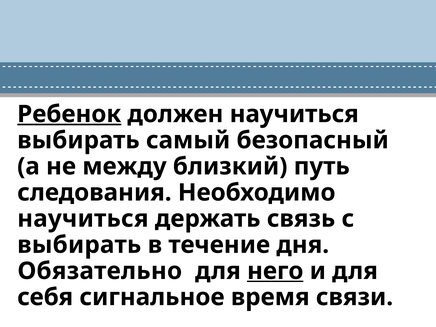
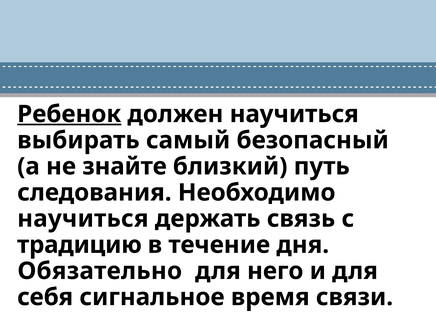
между: между -> знайте
выбирать at (79, 245): выбирать -> традицию
него underline: present -> none
